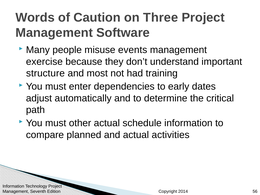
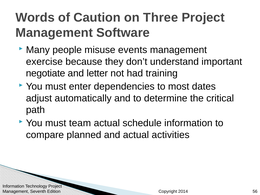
structure: structure -> negotiate
most: most -> letter
early: early -> most
other: other -> team
